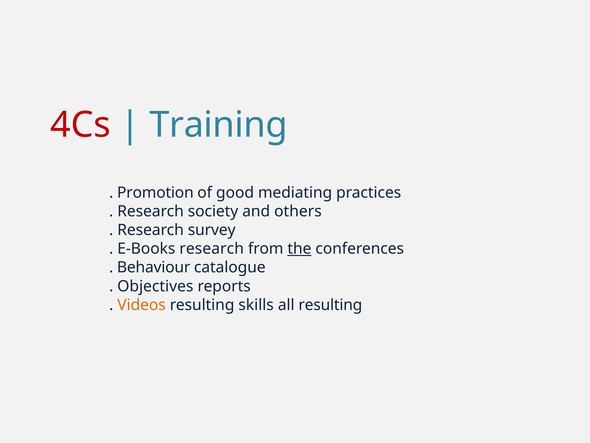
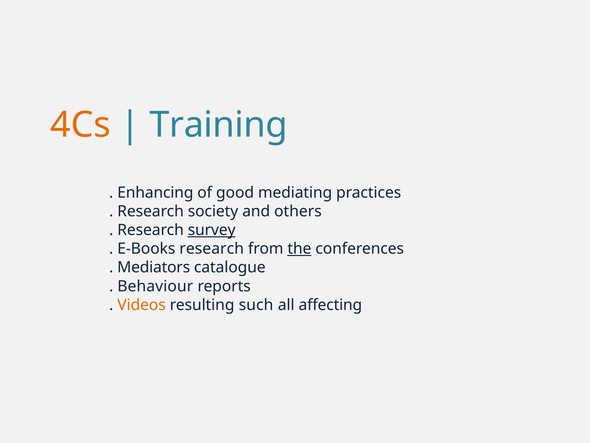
4Cs colour: red -> orange
Promotion: Promotion -> Enhancing
survey underline: none -> present
Behaviour: Behaviour -> Mediators
Objectives: Objectives -> Behaviour
skills: skills -> such
all resulting: resulting -> affecting
